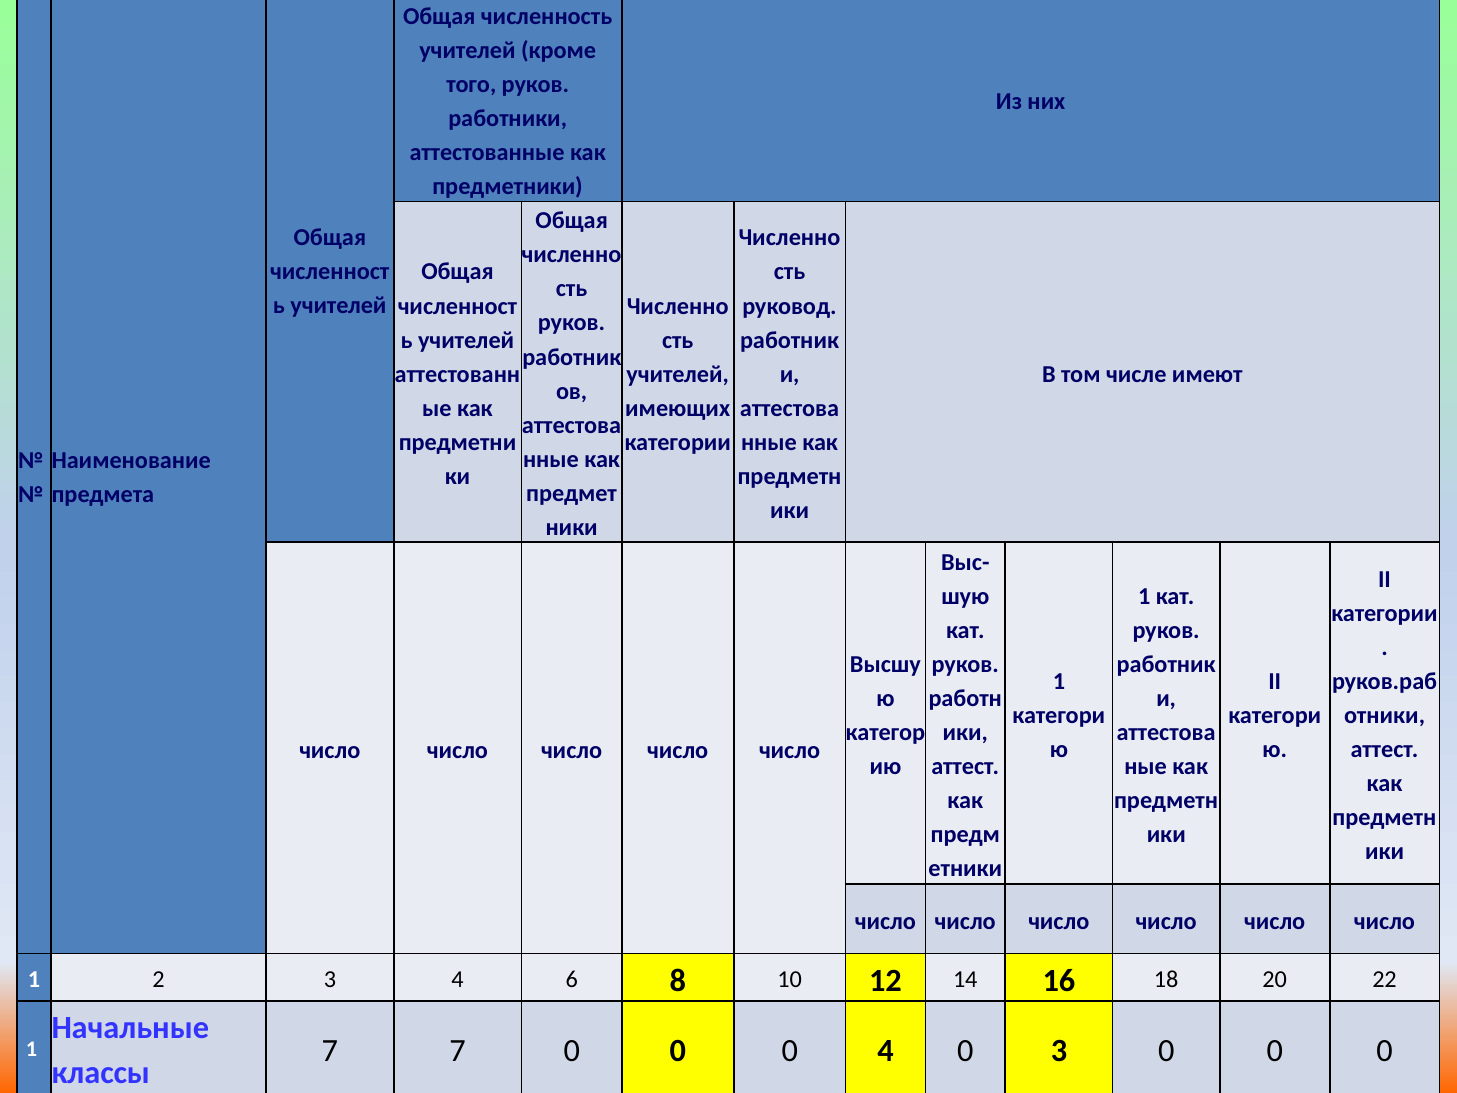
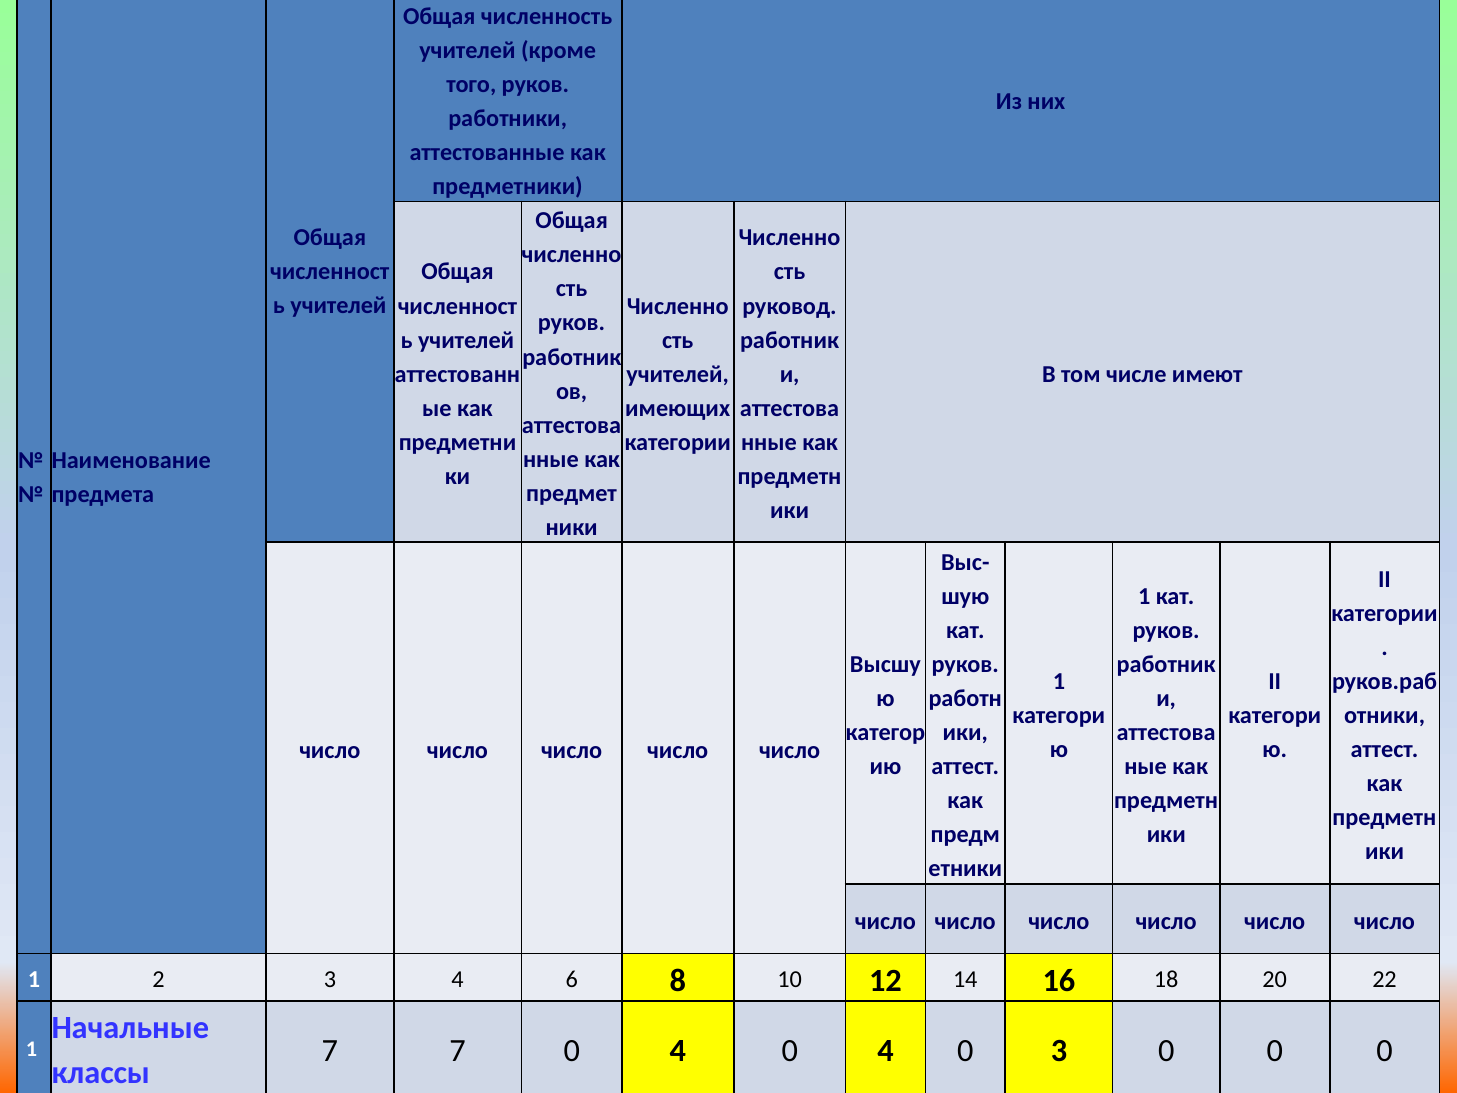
7 0 0: 0 -> 4
